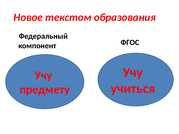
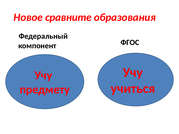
текстом: текстом -> сравните
